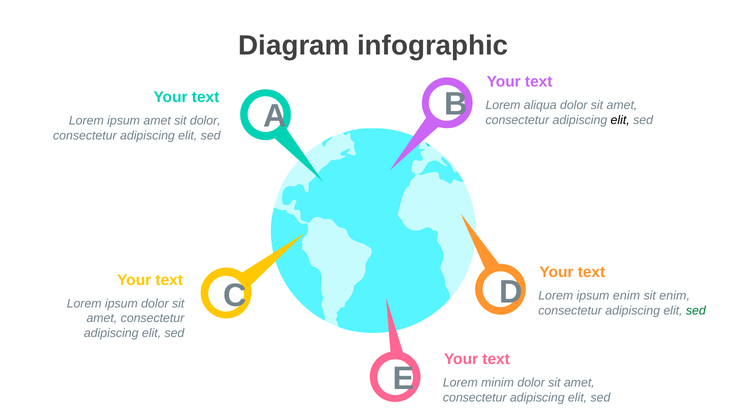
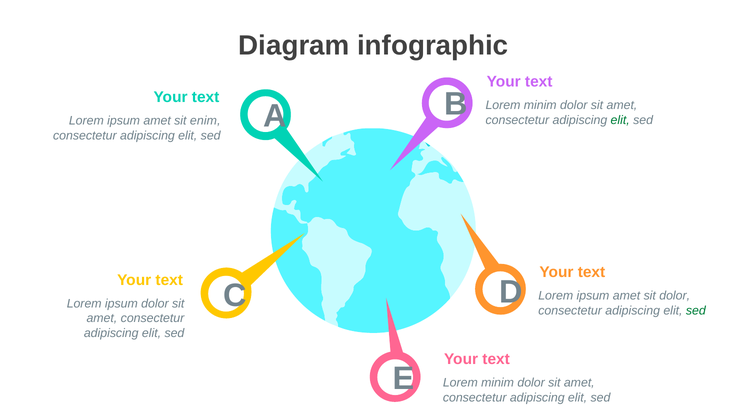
aliqua at (540, 105): aliqua -> minim
elit at (620, 120) colour: black -> green
sit dolor: dolor -> enim
enim at (626, 296): enim -> amet
sit enim: enim -> dolor
